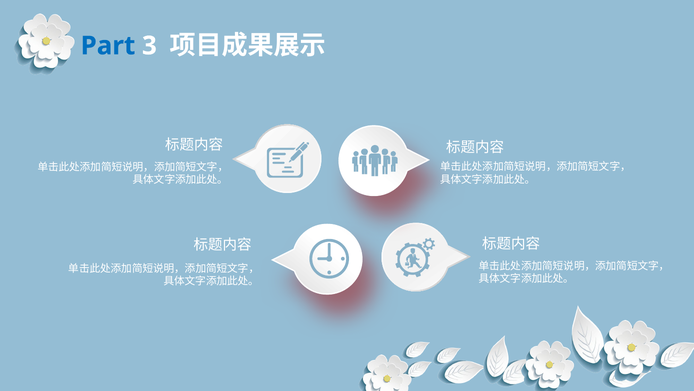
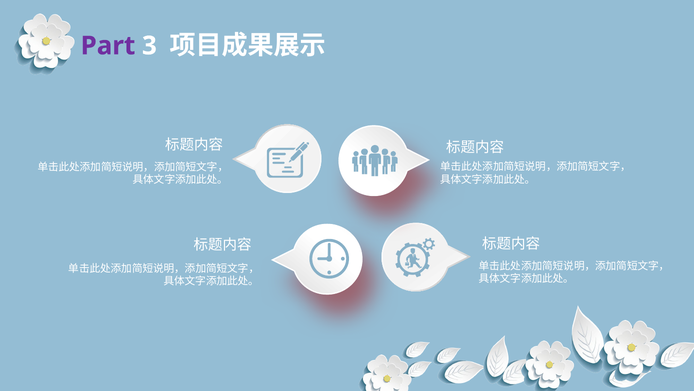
Part colour: blue -> purple
